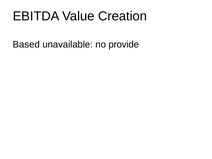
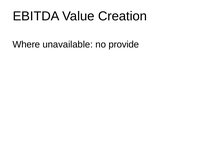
Based: Based -> Where
